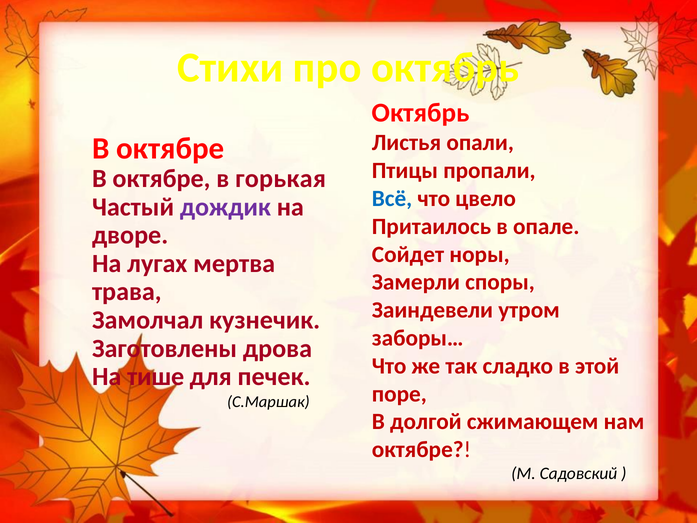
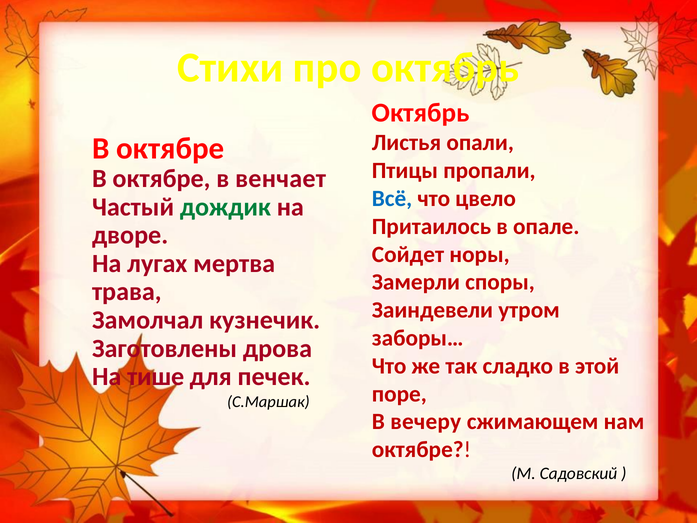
горькая: горькая -> венчает
дождик colour: purple -> green
долгой: долгой -> вечеру
